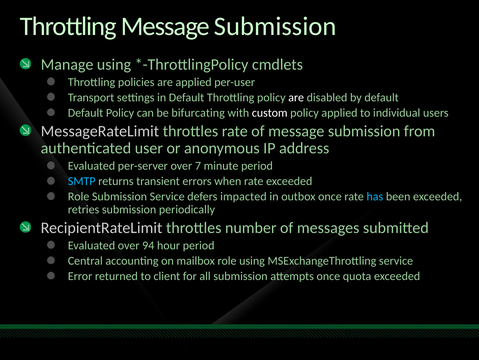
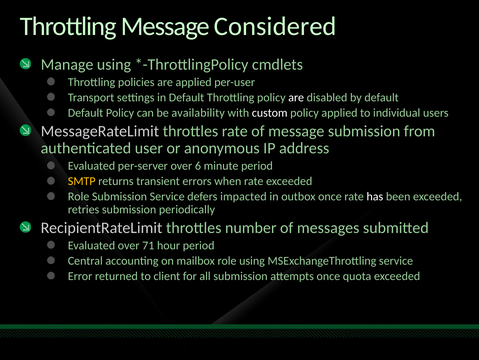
Throttling Message Submission: Submission -> Considered
bifurcating: bifurcating -> availability
7: 7 -> 6
SMTP colour: light blue -> yellow
has colour: light blue -> white
94: 94 -> 71
